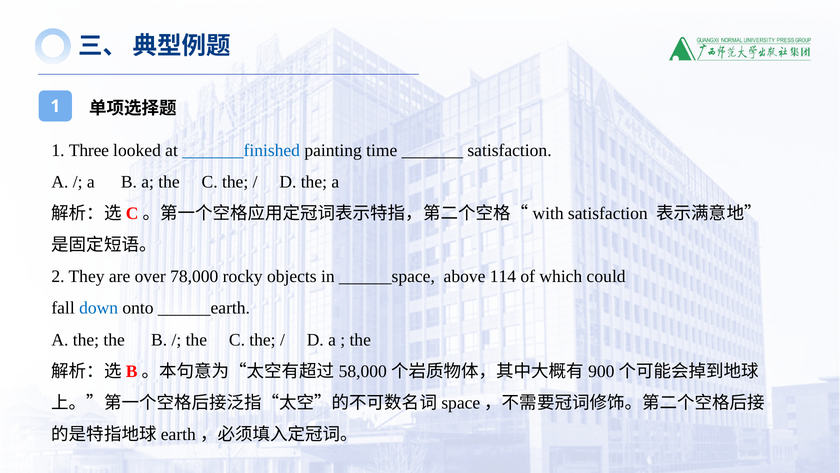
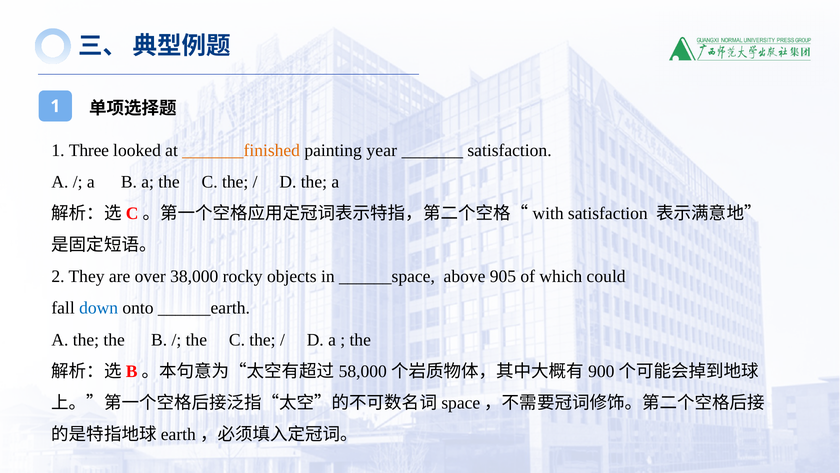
_______finished colour: blue -> orange
time: time -> year
78,000: 78,000 -> 38,000
114: 114 -> 905
